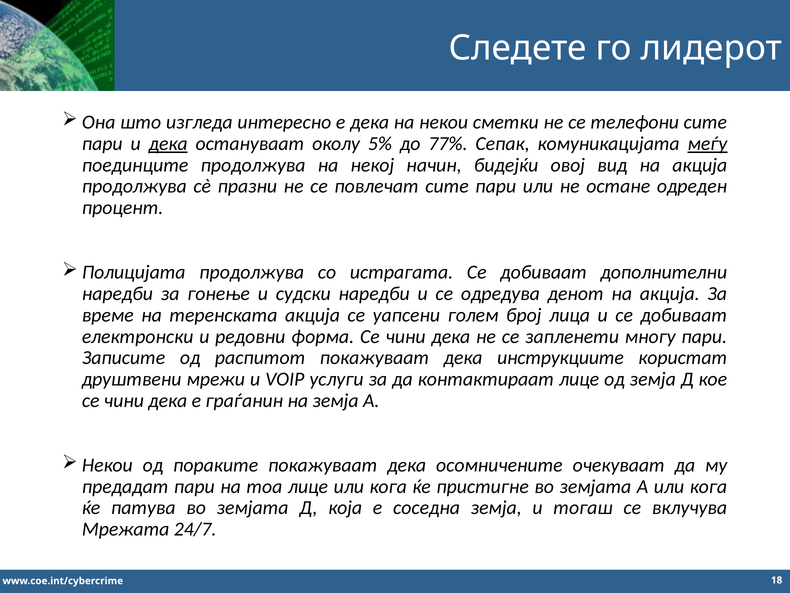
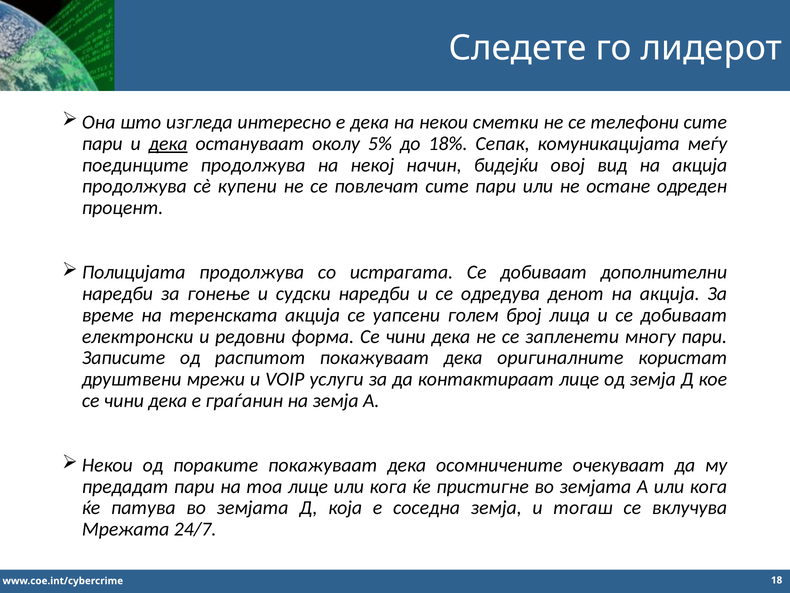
77%: 77% -> 18%
меѓу underline: present -> none
празни: празни -> купени
инструкциите: инструкциите -> оригиналните
